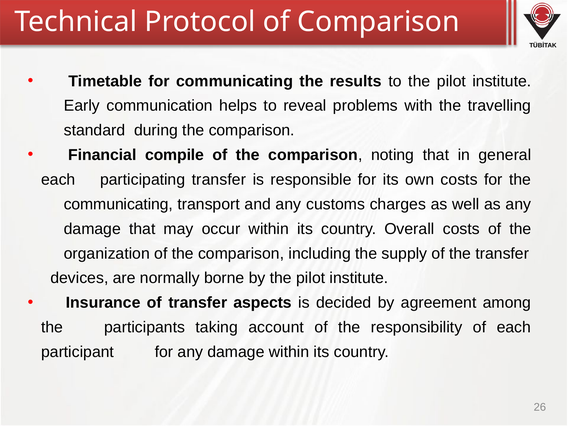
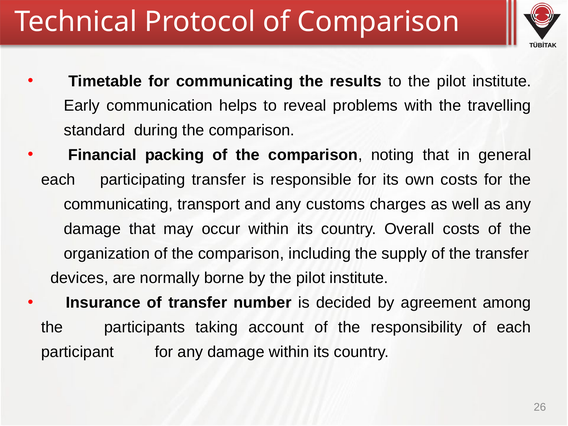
compile: compile -> packing
aspects: aspects -> number
